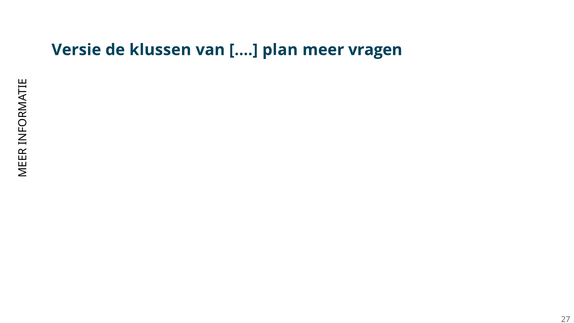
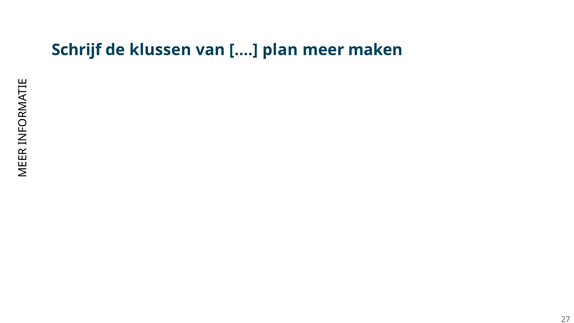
Versie: Versie -> Schrijf
vragen: vragen -> maken
